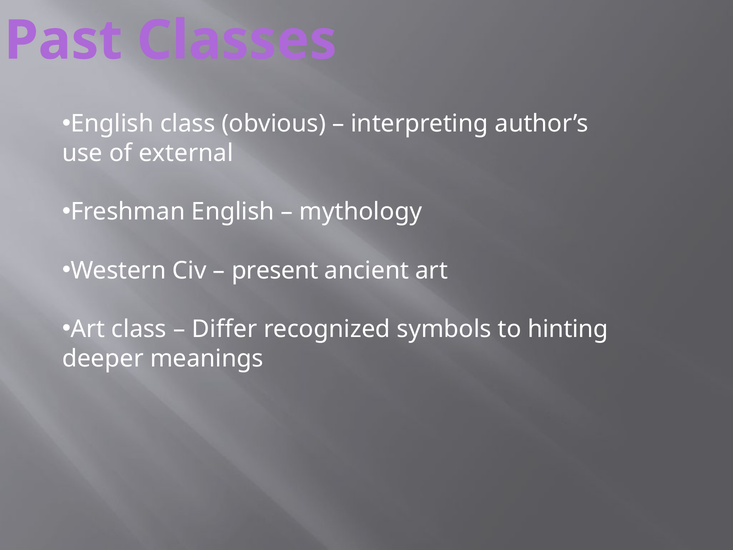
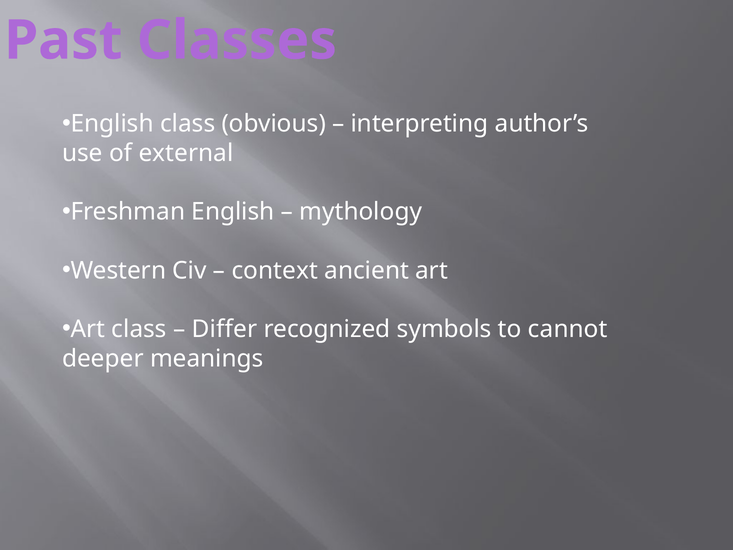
present: present -> context
hinting: hinting -> cannot
